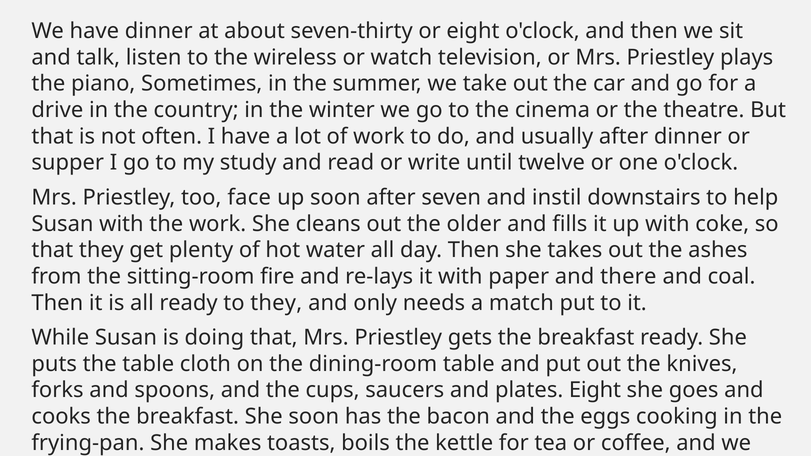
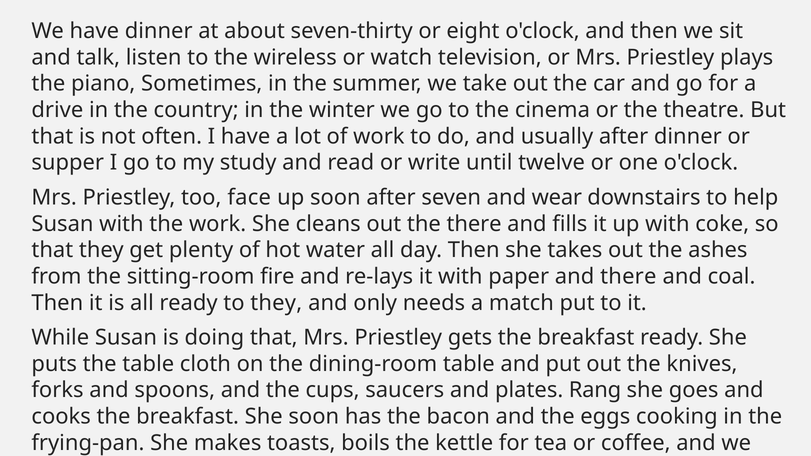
instil: instil -> wear
the older: older -> there
plates Eight: Eight -> Rang
